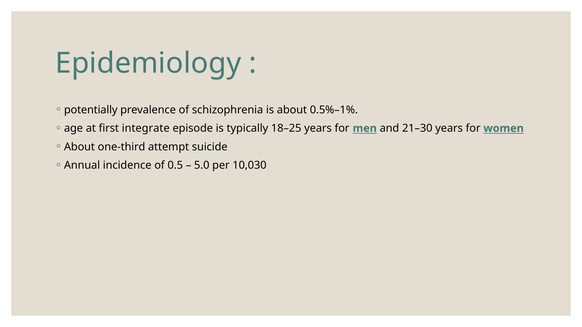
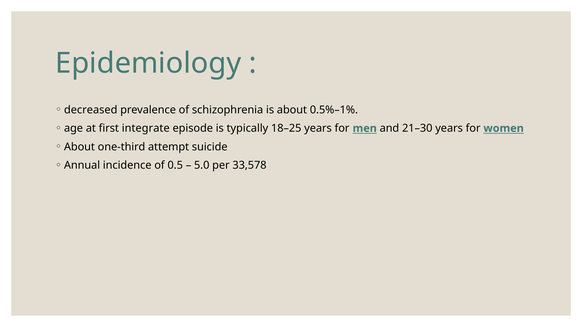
potentially: potentially -> decreased
10,030: 10,030 -> 33,578
